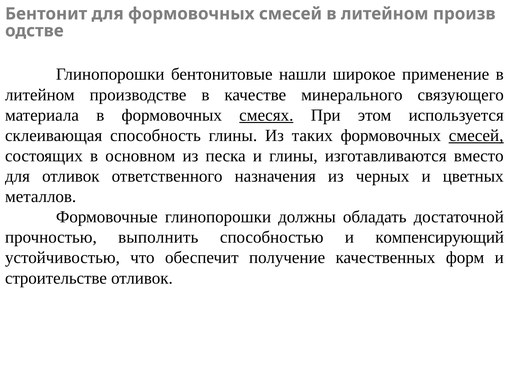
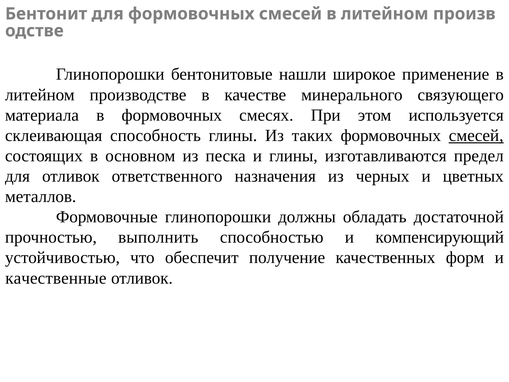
смесях underline: present -> none
вместо: вместо -> предел
строительстве: строительстве -> качественные
